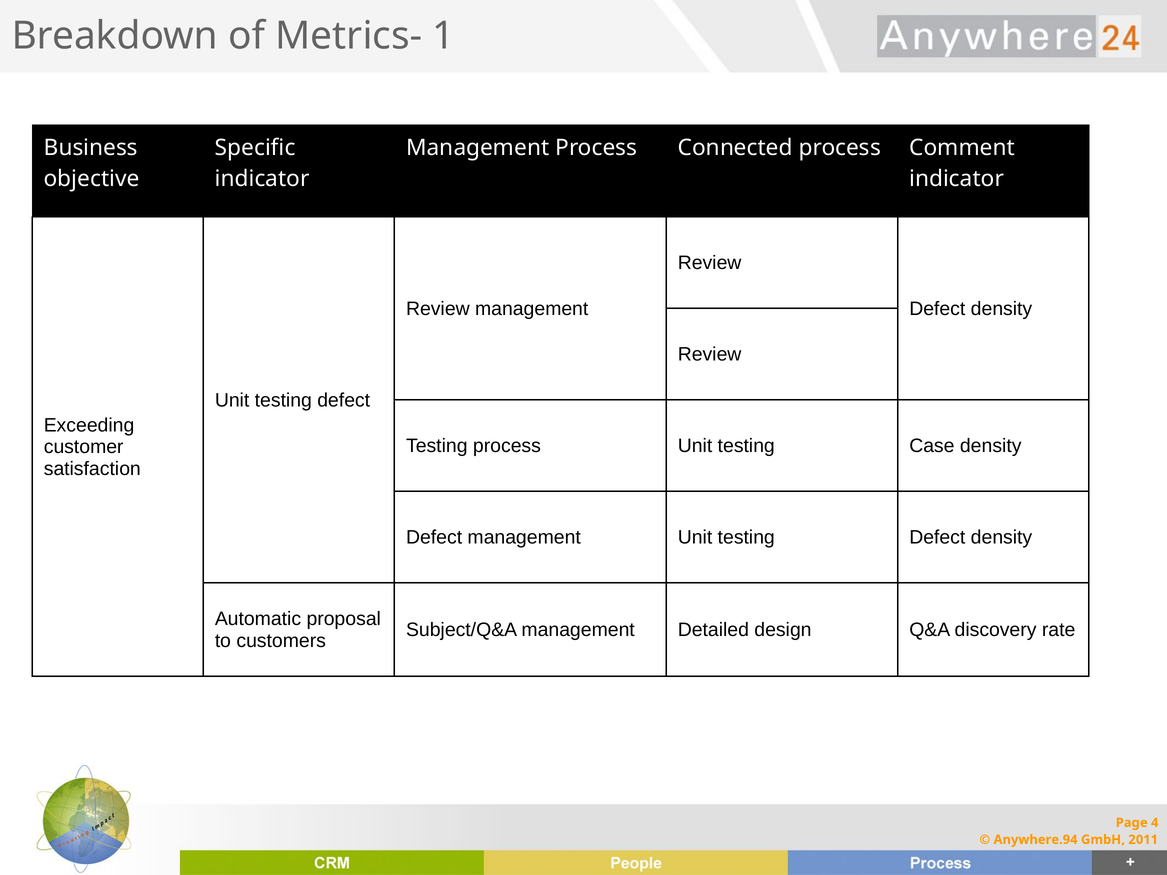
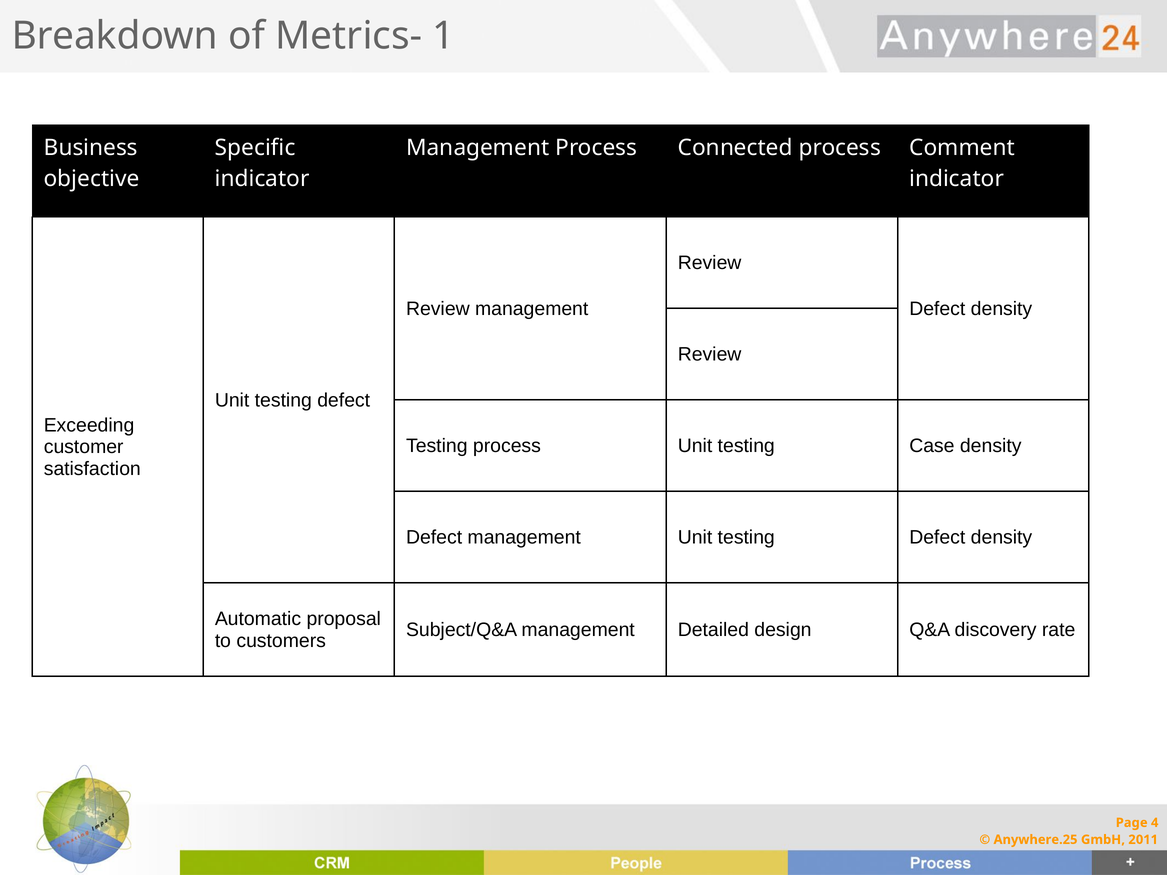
Anywhere.94: Anywhere.94 -> Anywhere.25
